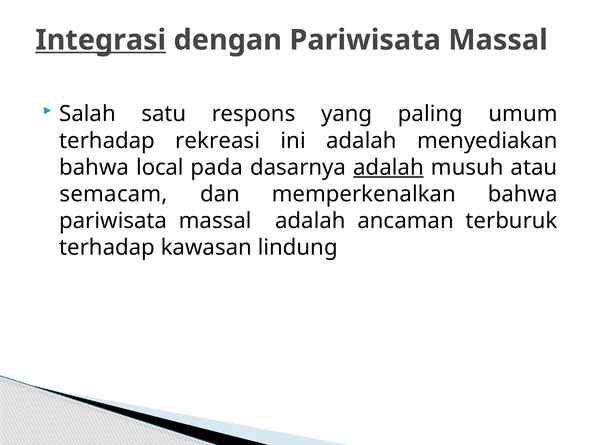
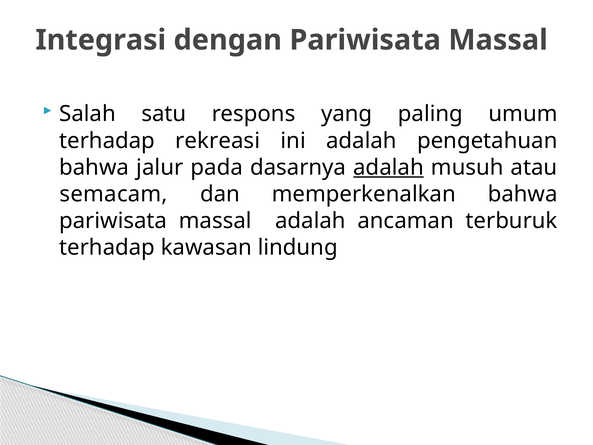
Integrasi underline: present -> none
menyediakan: menyediakan -> pengetahuan
local: local -> jalur
